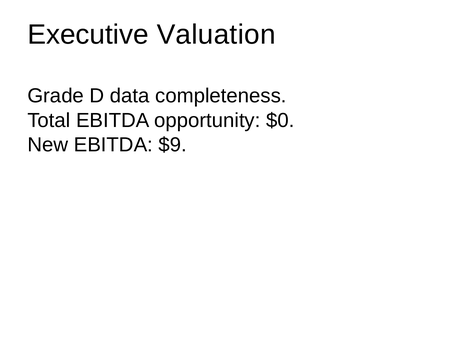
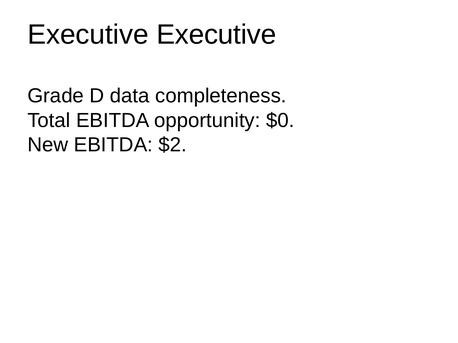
Executive Valuation: Valuation -> Executive
$9: $9 -> $2
